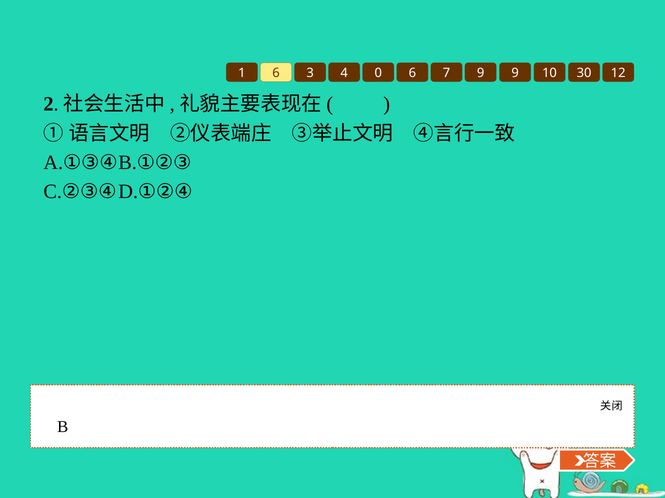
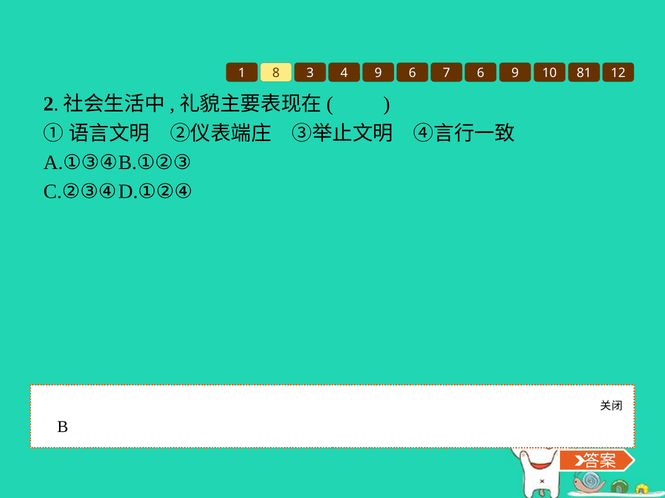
1 6: 6 -> 8
4 0: 0 -> 9
7 9: 9 -> 6
30: 30 -> 81
